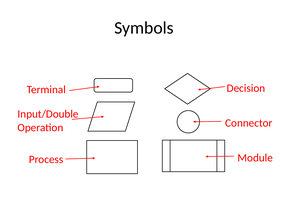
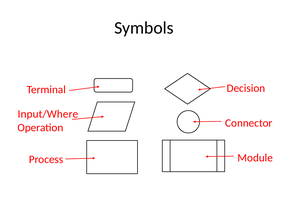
Input/Double: Input/Double -> Input/Where
